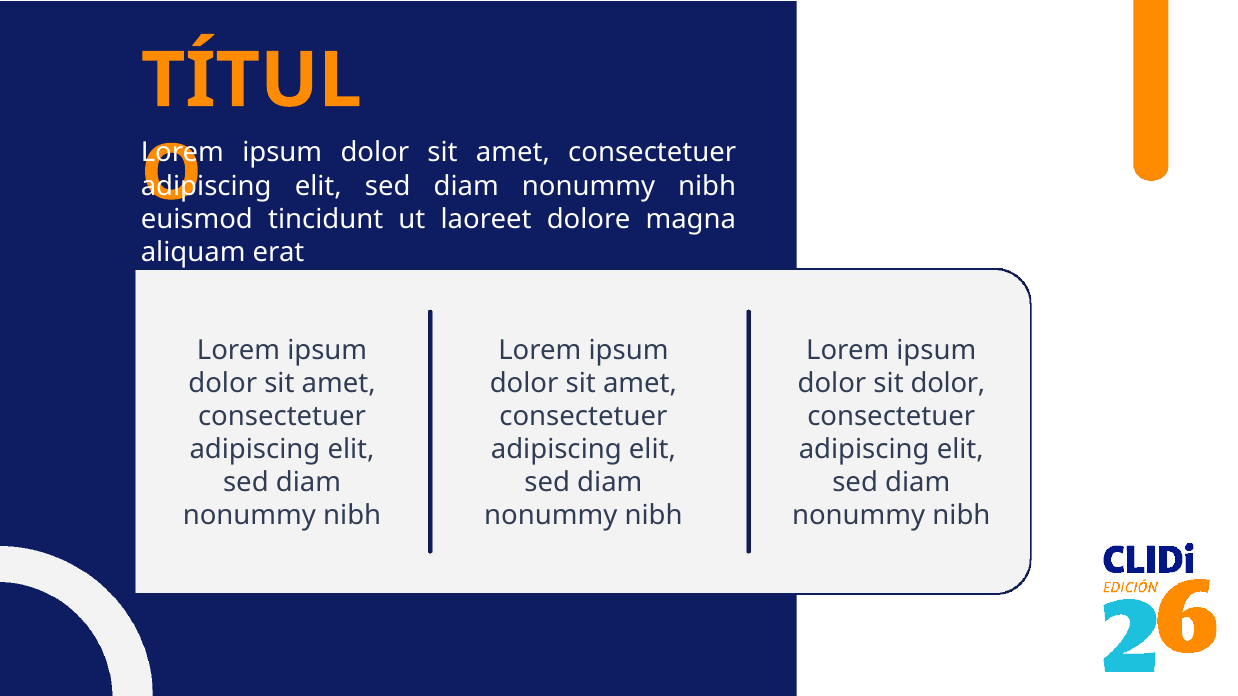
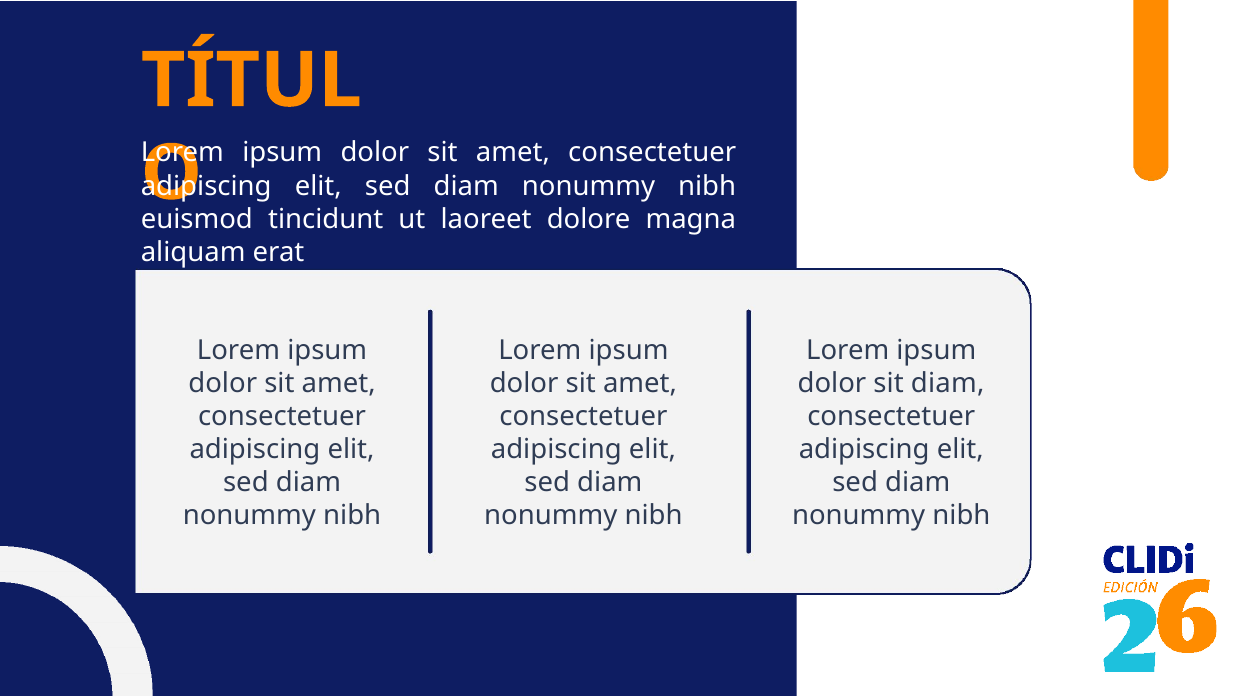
sit dolor: dolor -> diam
